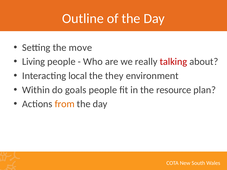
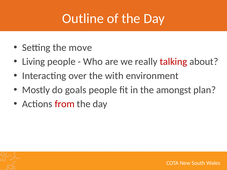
local: local -> over
they: they -> with
Within: Within -> Mostly
resource: resource -> amongst
from colour: orange -> red
